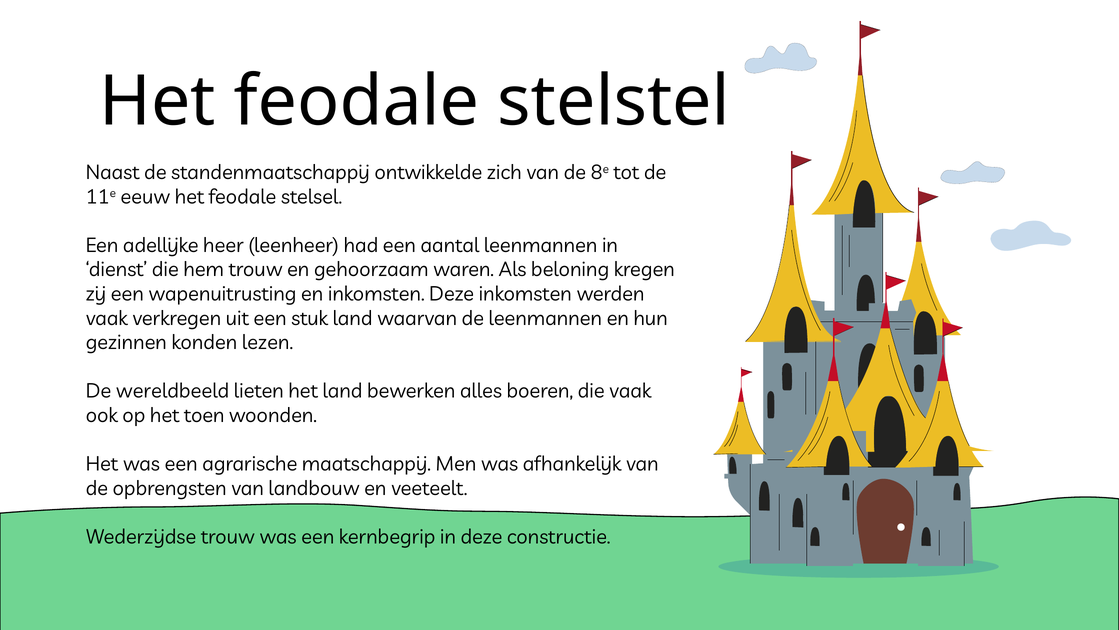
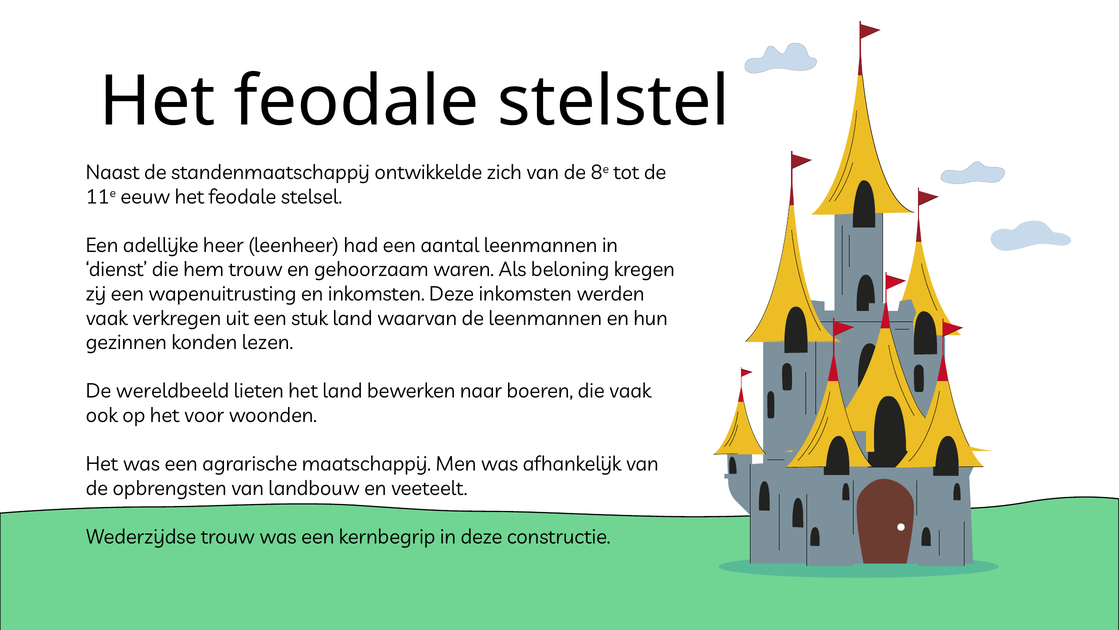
alles: alles -> naar
toen: toen -> voor
